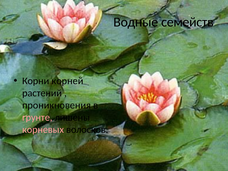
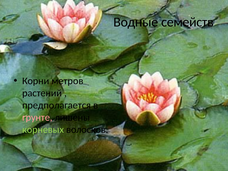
корней: корней -> метров
проникновения: проникновения -> предполагается
корневых colour: pink -> light green
